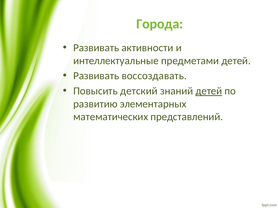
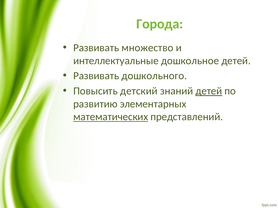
активности: активности -> множество
предметами: предметами -> дошкольное
воссоздавать: воссоздавать -> дошкольного
математических underline: none -> present
